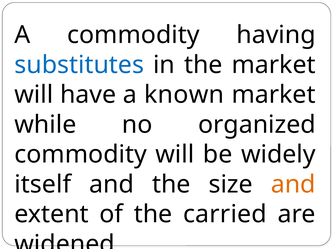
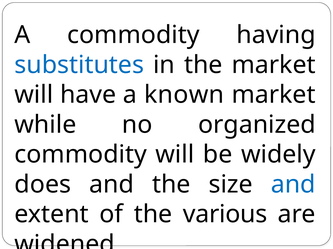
itself: itself -> does
and at (293, 185) colour: orange -> blue
carried: carried -> various
